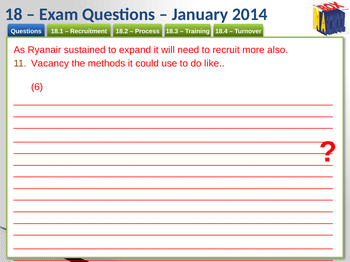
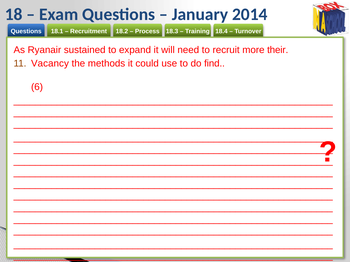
also: also -> their
like: like -> find
